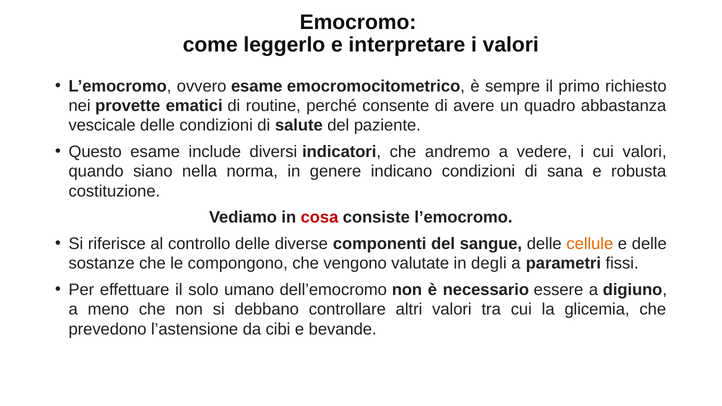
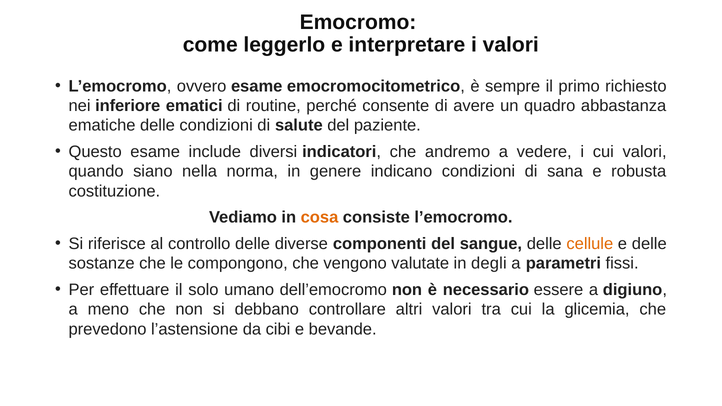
provette: provette -> inferiore
vescicale: vescicale -> ematiche
cosa colour: red -> orange
